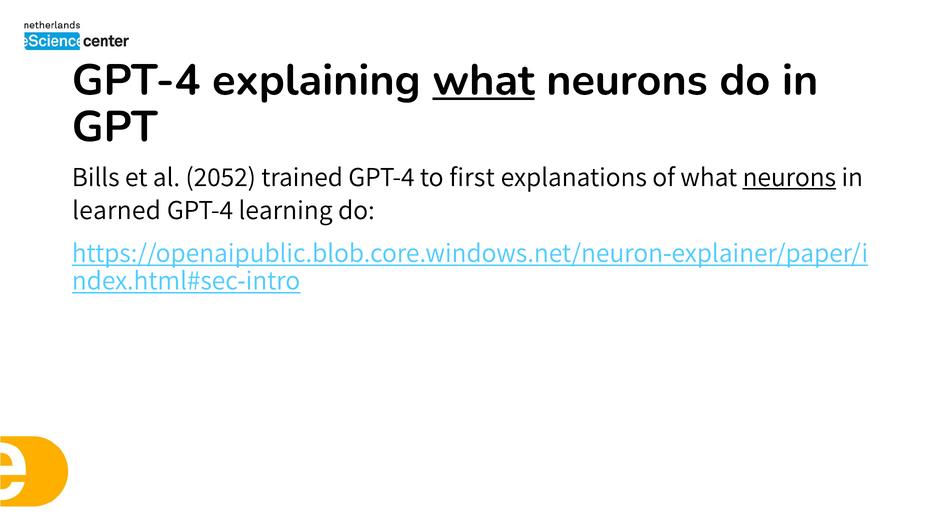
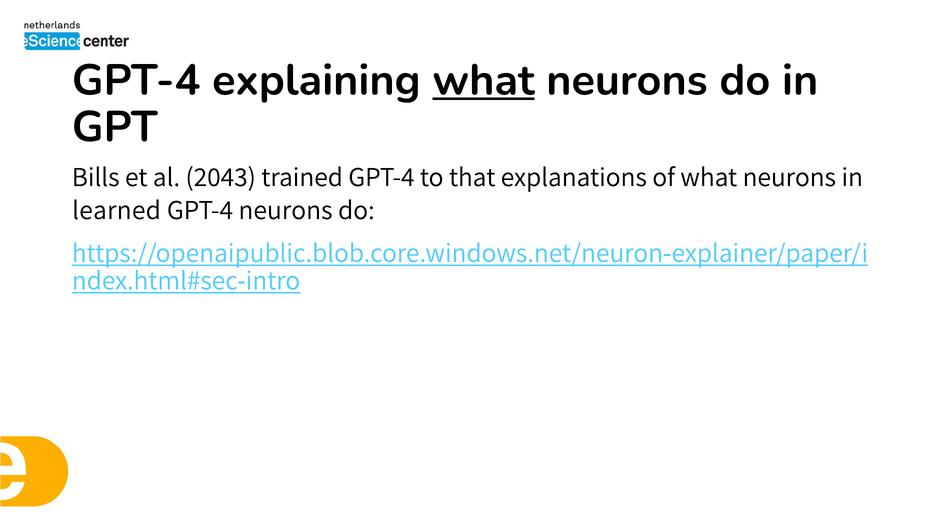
2052: 2052 -> 2043
first: first -> that
neurons at (789, 177) underline: present -> none
GPT-4 learning: learning -> neurons
